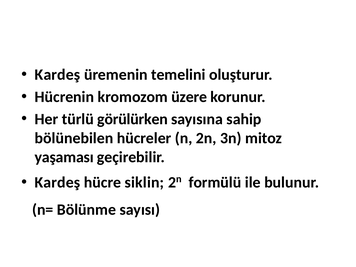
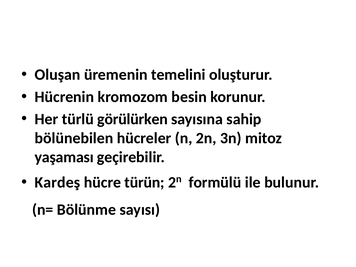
Kardeş at (58, 75): Kardeş -> Oluşan
üzere: üzere -> besin
siklin: siklin -> türün
